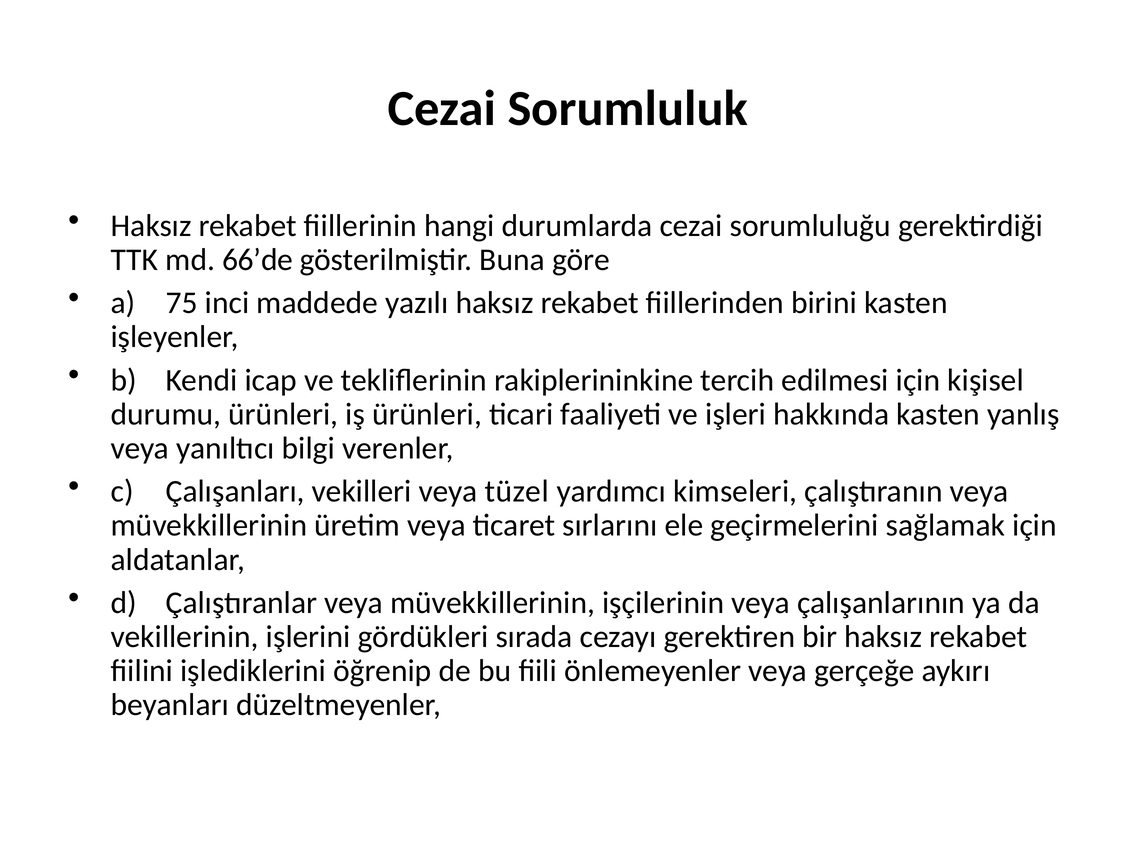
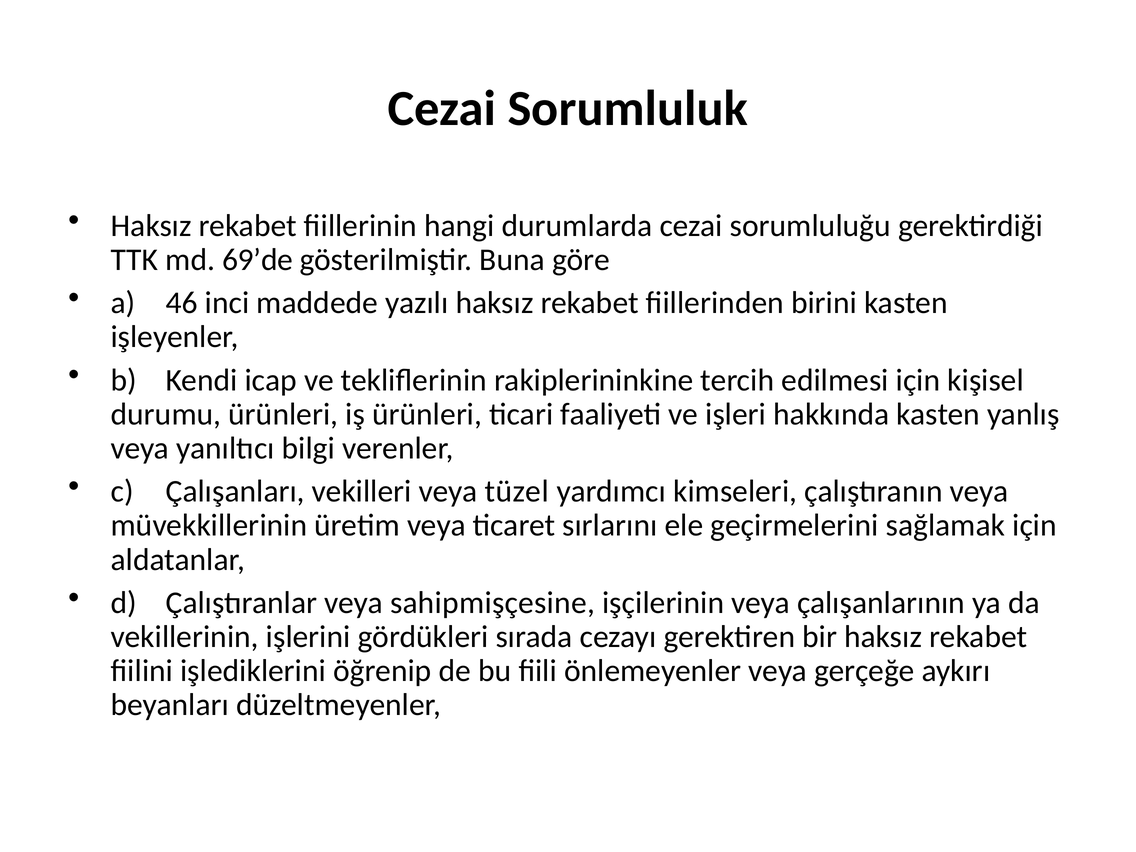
66’de: 66’de -> 69’de
75: 75 -> 46
Çalıştıranlar veya müvekkillerinin: müvekkillerinin -> sahipmişçesine
